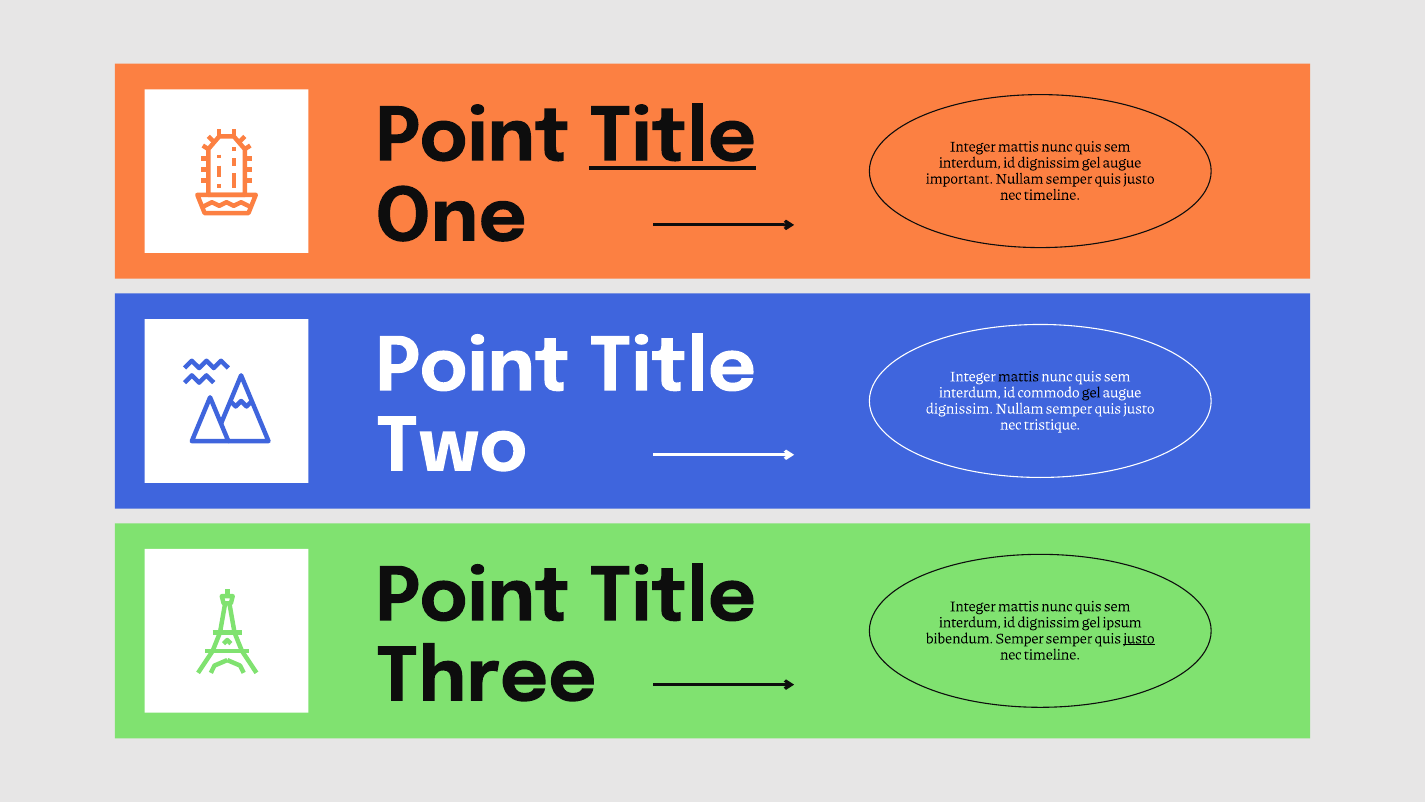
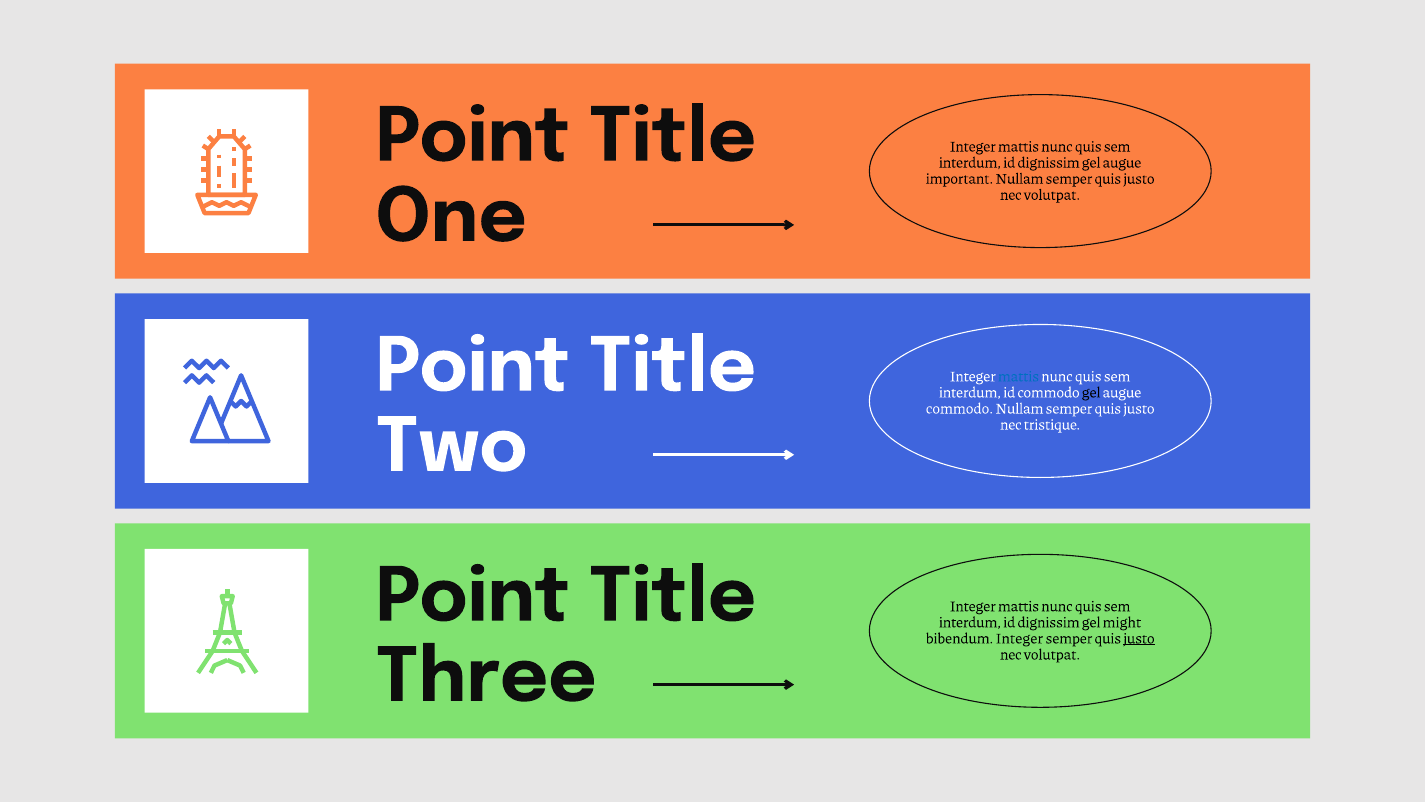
Title at (672, 136) underline: present -> none
timeline at (1052, 195): timeline -> volutpat
mattis at (1019, 376) colour: black -> blue
dignissim at (959, 408): dignissim -> commodo
ipsum: ipsum -> might
bibendum Semper: Semper -> Integer
timeline at (1052, 654): timeline -> volutpat
